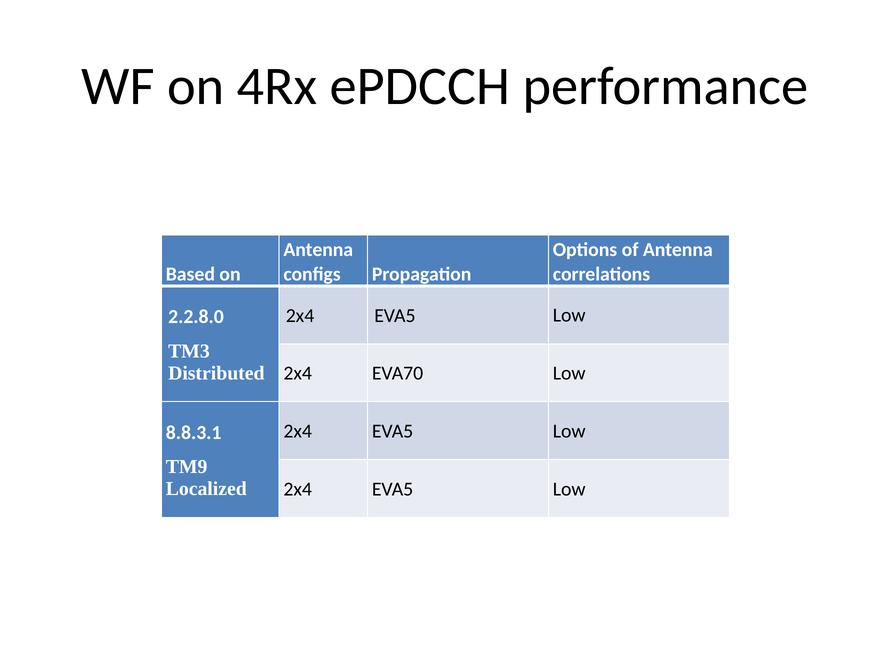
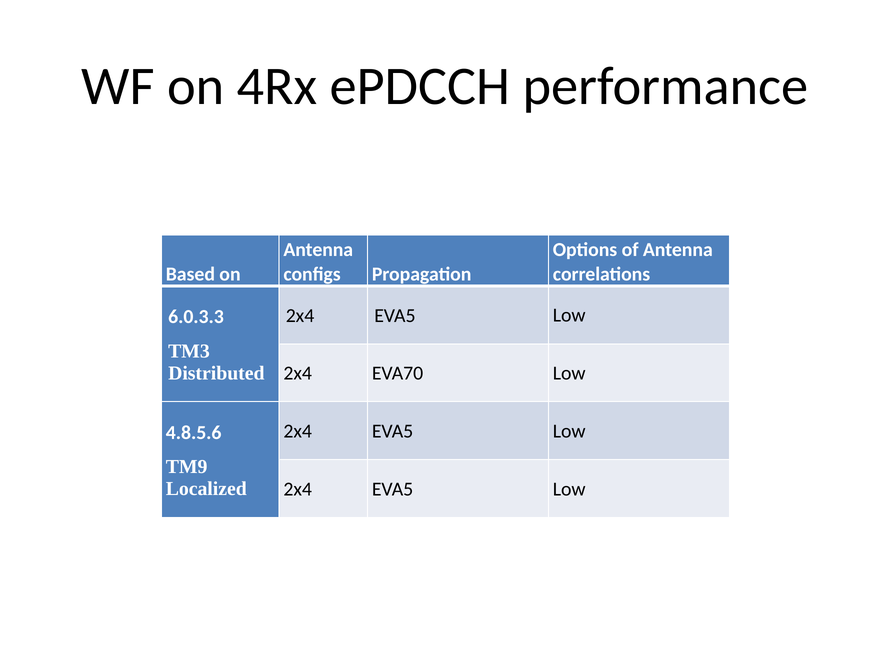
2.2.8.0: 2.2.8.0 -> 6.0.3.3
8.8.3.1: 8.8.3.1 -> 4.8.5.6
